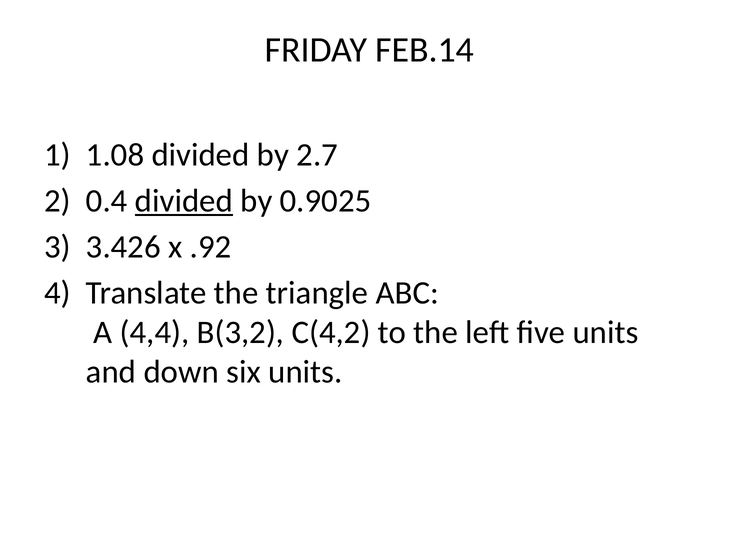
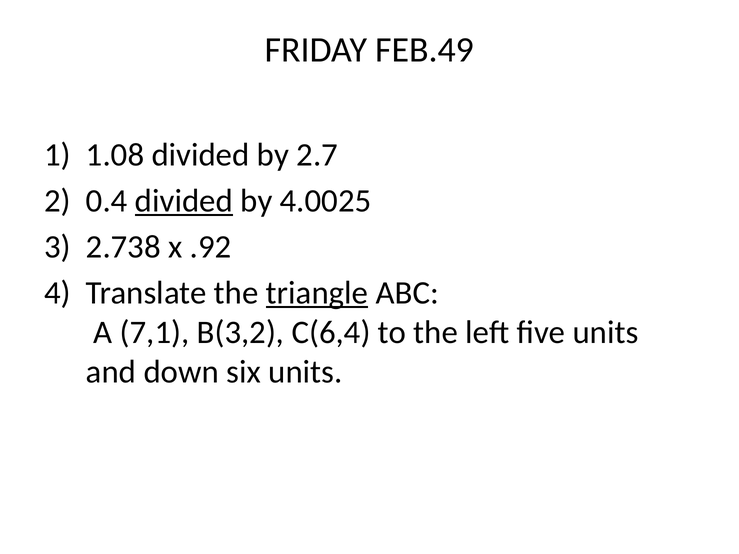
FEB.14: FEB.14 -> FEB.49
0.9025: 0.9025 -> 4.0025
3.426: 3.426 -> 2.738
triangle underline: none -> present
4,4: 4,4 -> 7,1
C(4,2: C(4,2 -> C(6,4
